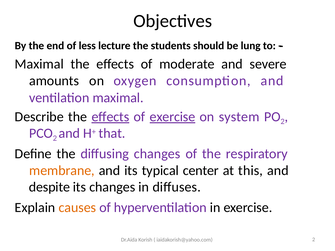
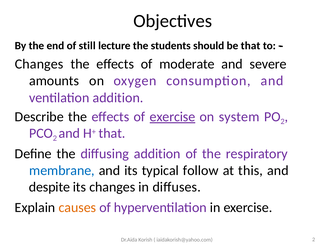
less: less -> still
be lung: lung -> that
Maximal at (39, 64): Maximal -> Changes
ventilation maximal: maximal -> addition
eﬀects at (110, 117) underline: present -> none
diﬀusing changes: changes -> addition
membrane colour: orange -> blue
center: center -> follow
